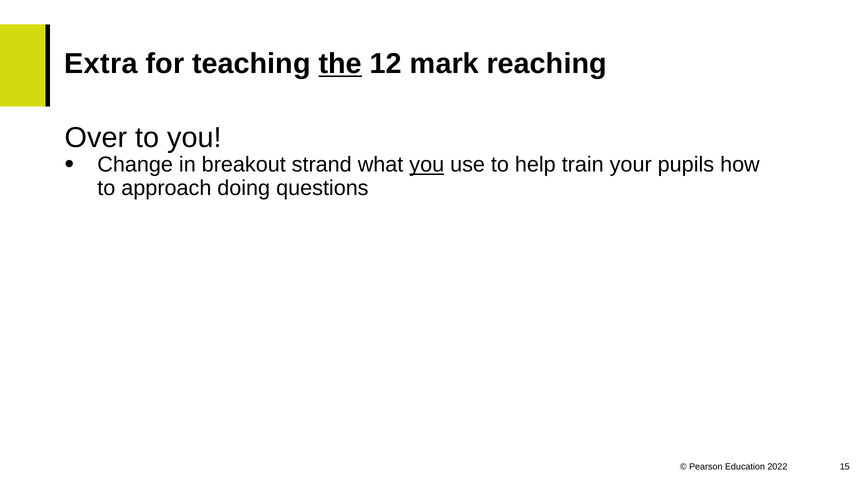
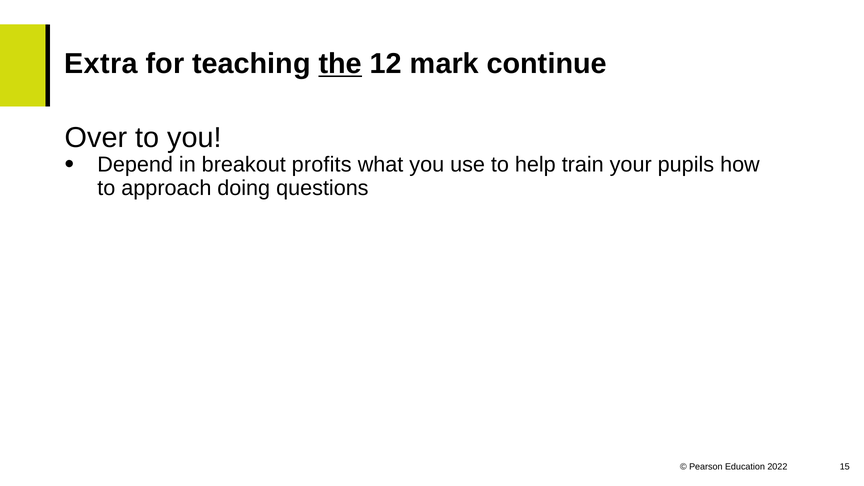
reaching: reaching -> continue
Change: Change -> Depend
strand: strand -> profits
you at (427, 165) underline: present -> none
